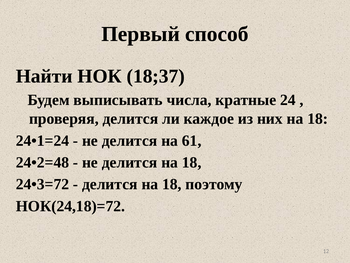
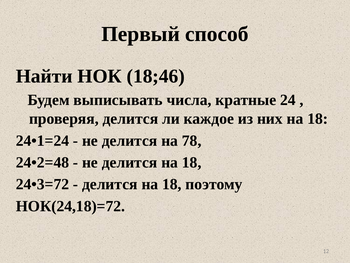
18;37: 18;37 -> 18;46
61: 61 -> 78
